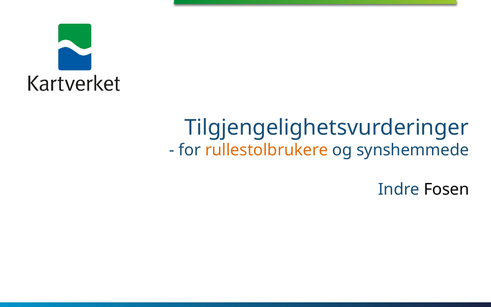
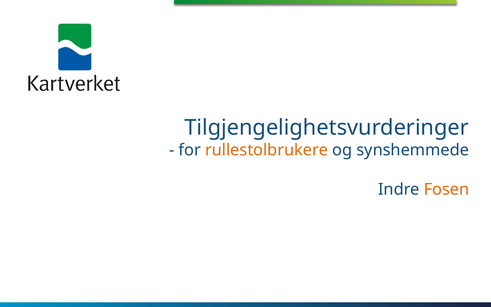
Fosen colour: black -> orange
